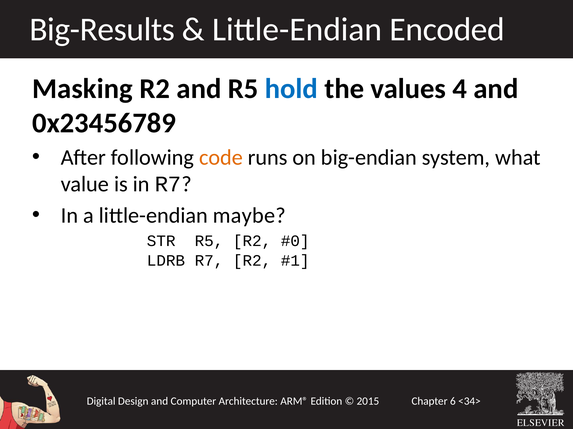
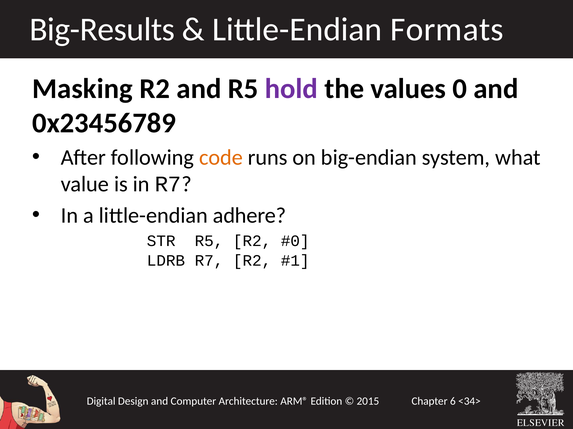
Encoded: Encoded -> Formats
hold colour: blue -> purple
4: 4 -> 0
maybe: maybe -> adhere
